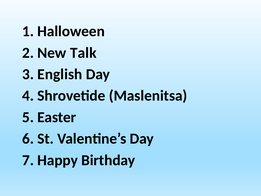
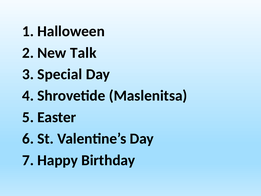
English: English -> Special
